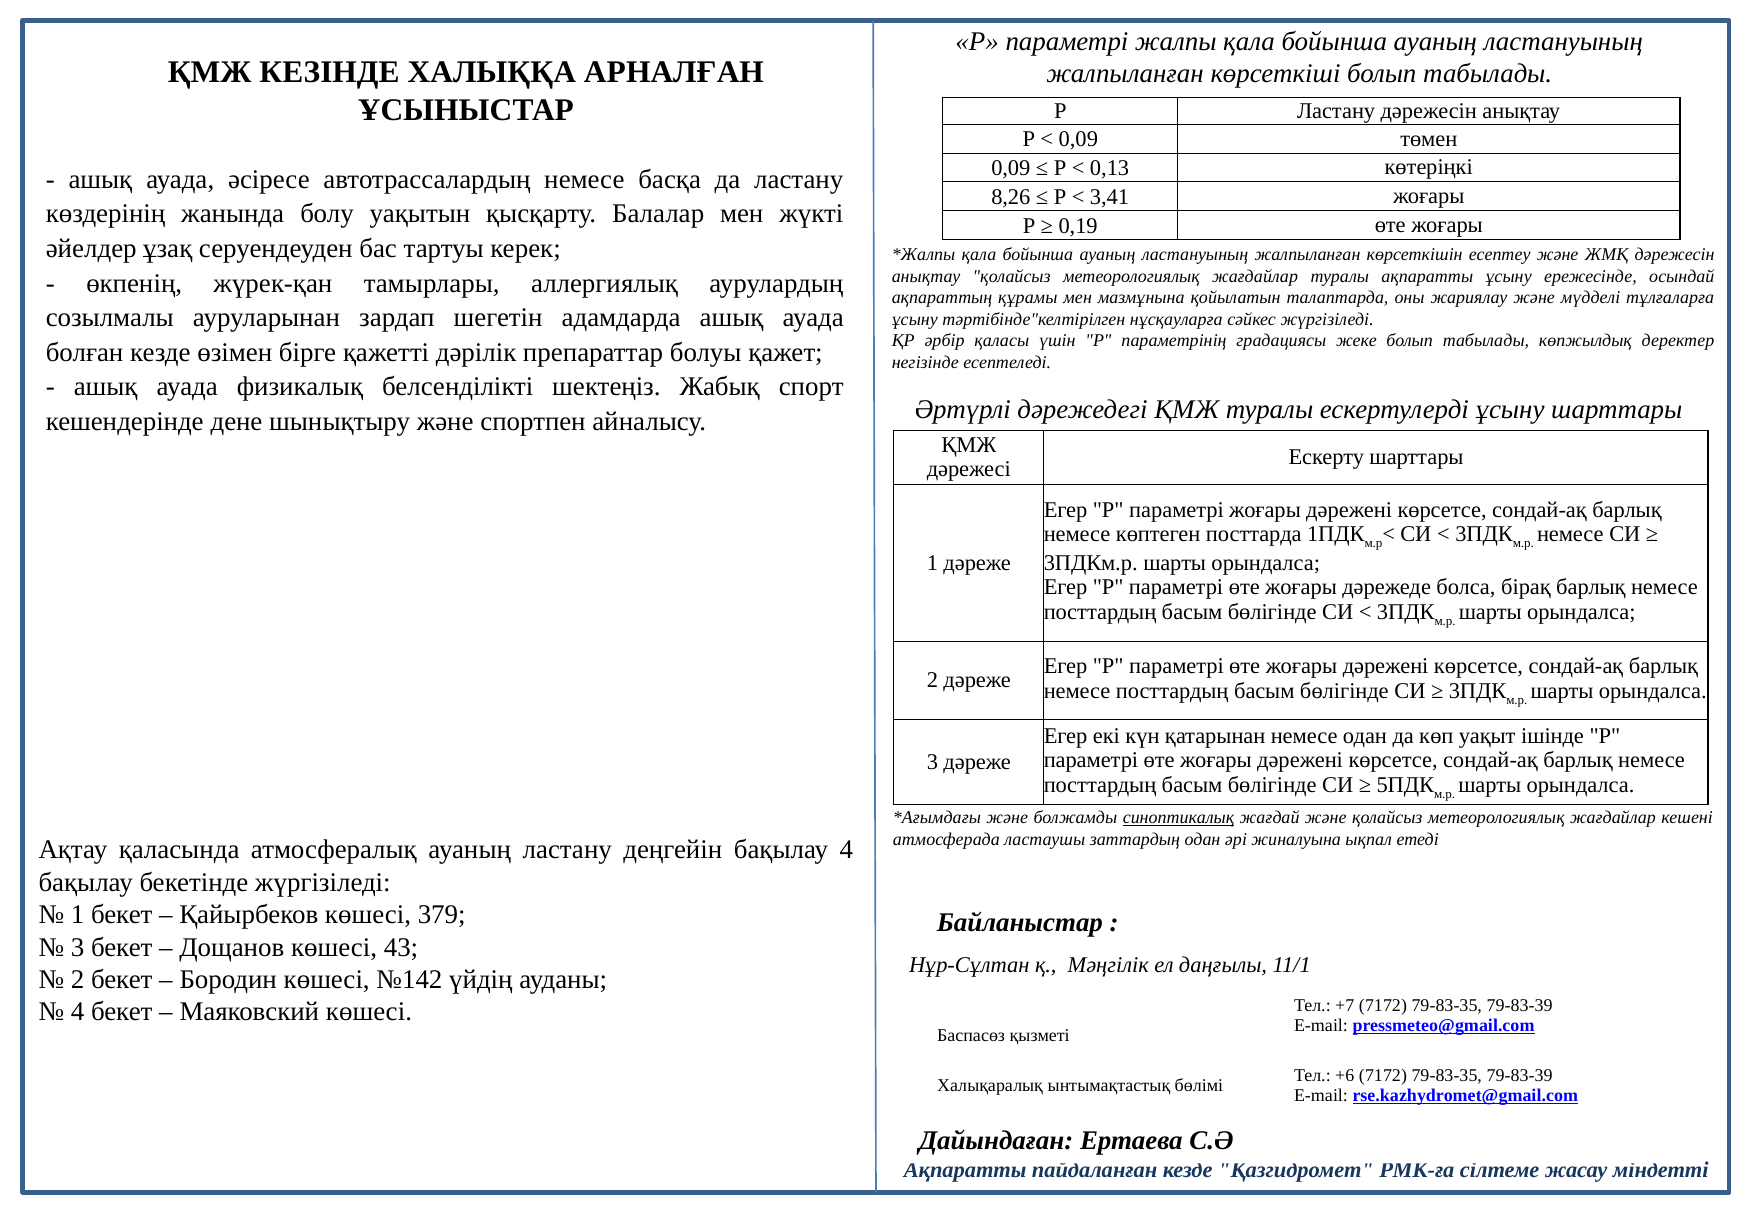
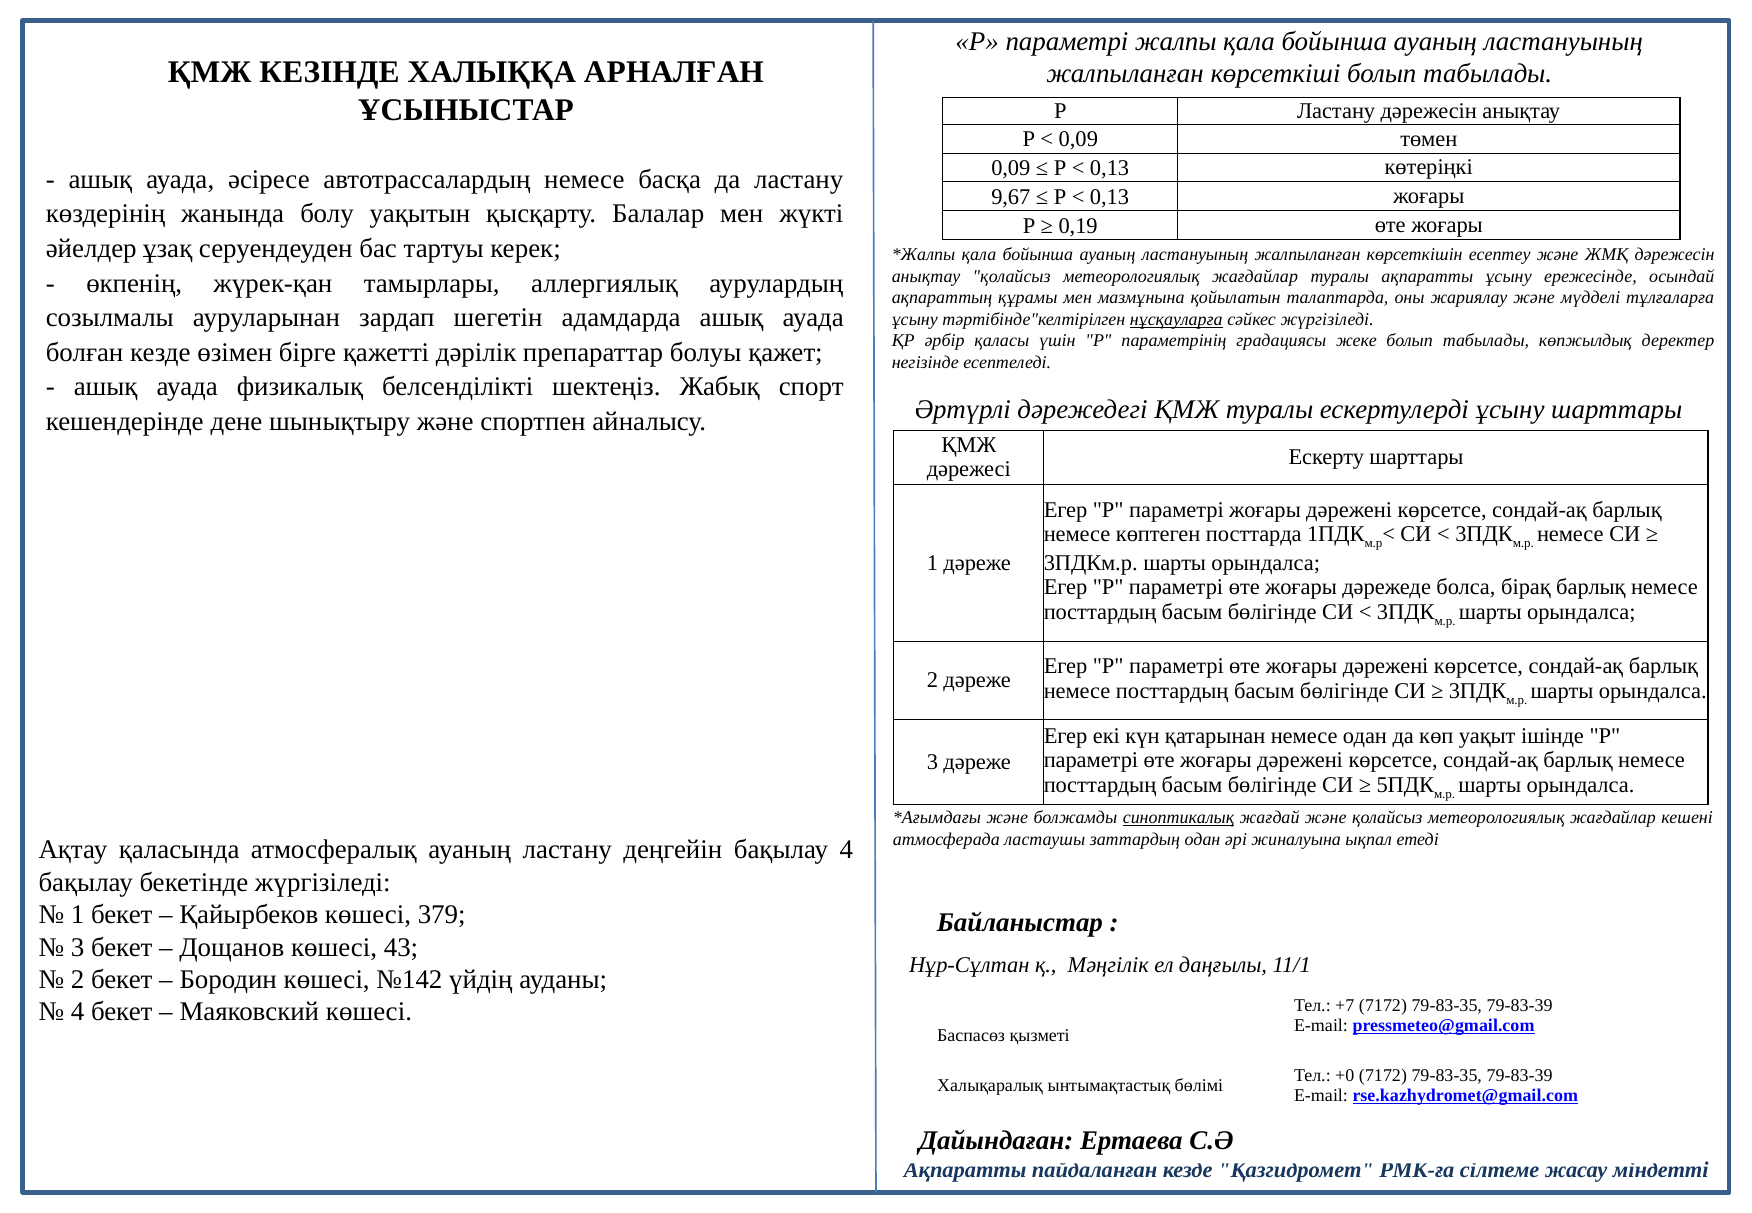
8,26: 8,26 -> 9,67
3,41 at (1109, 197): 3,41 -> 0,13
нұсқауларға underline: none -> present
+6: +6 -> +0
